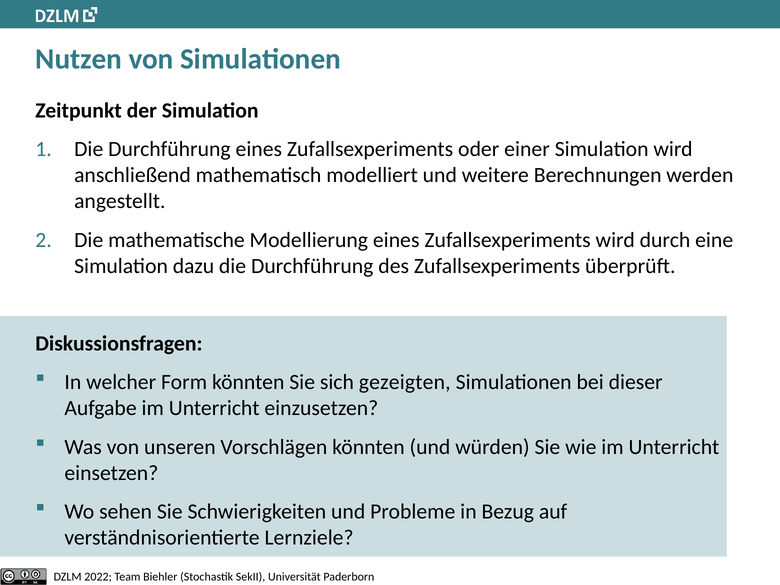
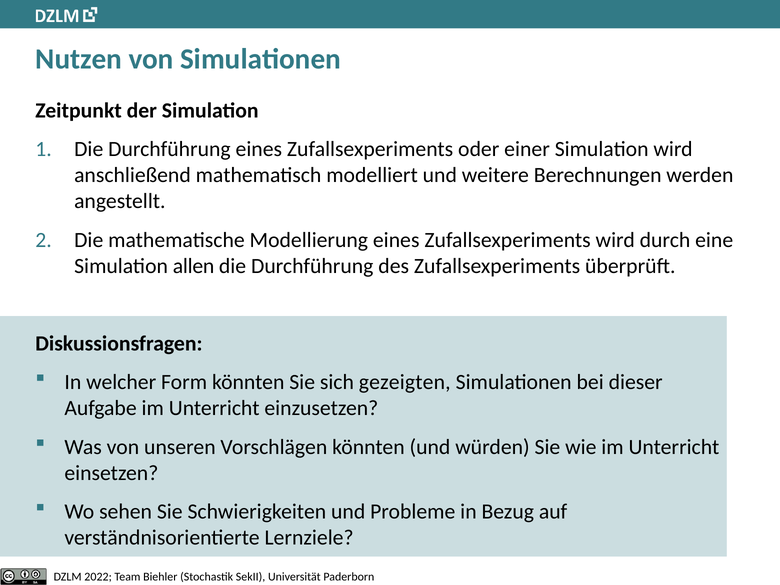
dazu: dazu -> allen
